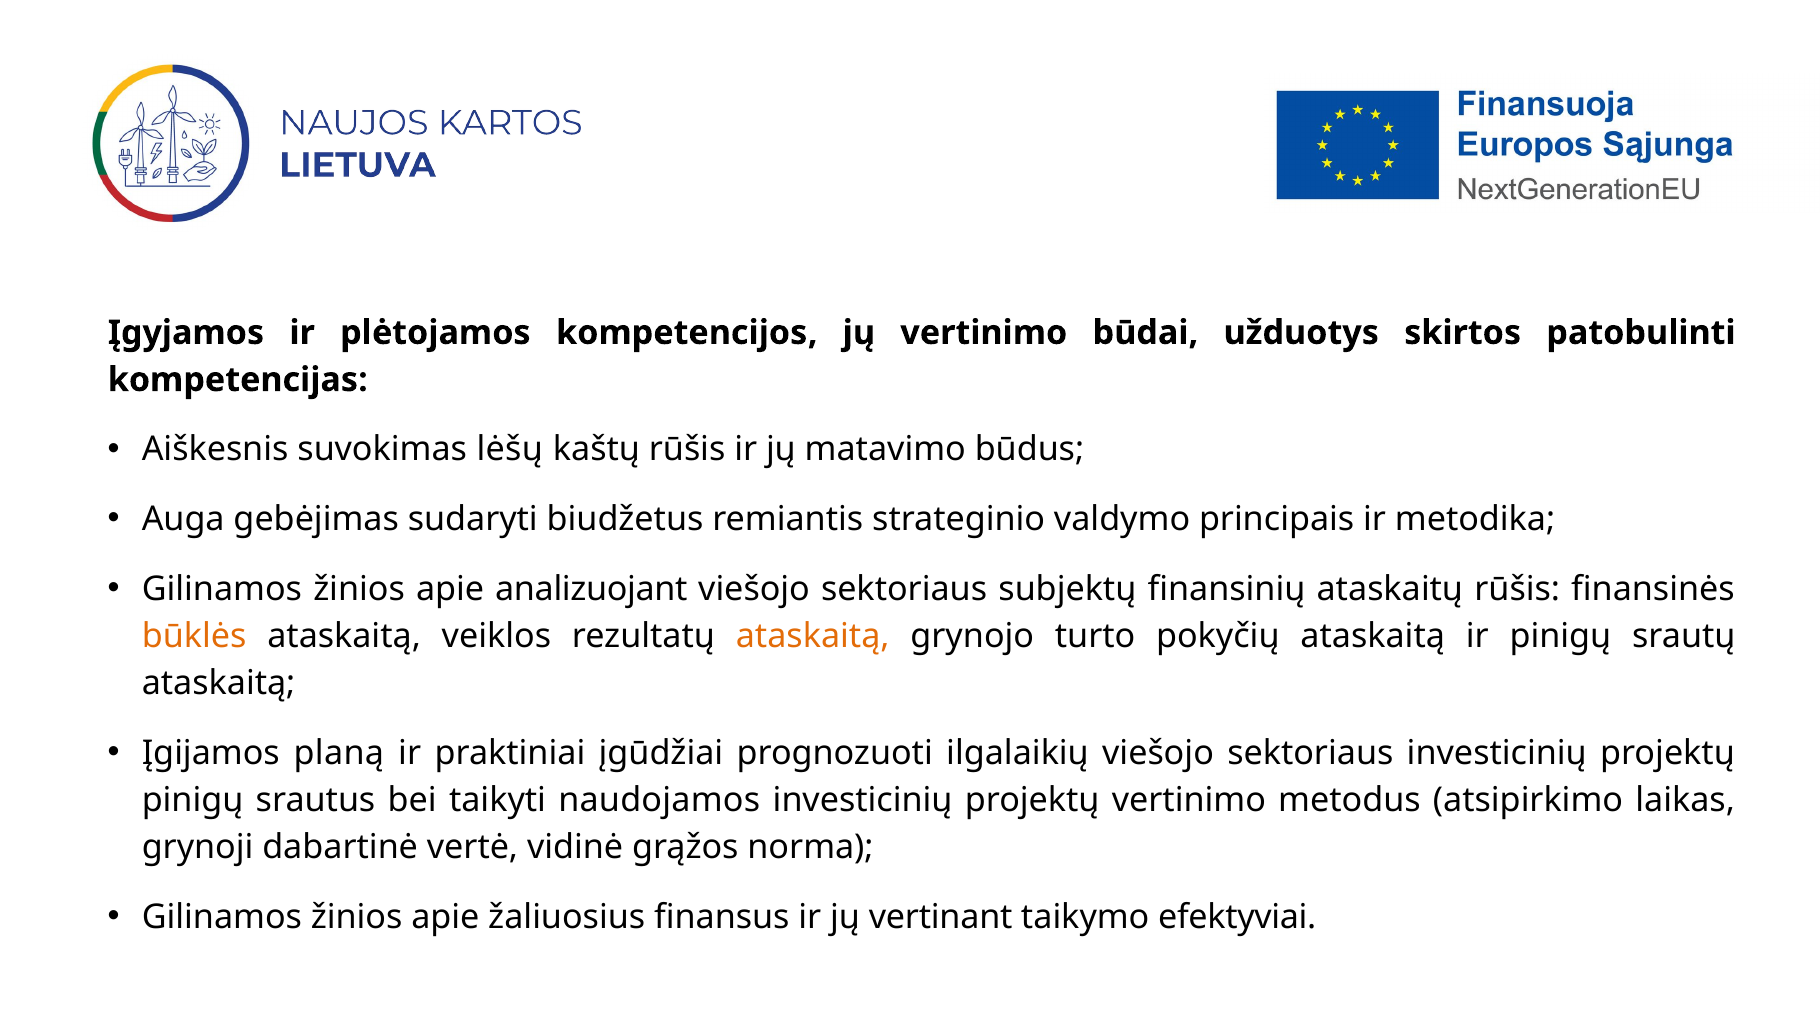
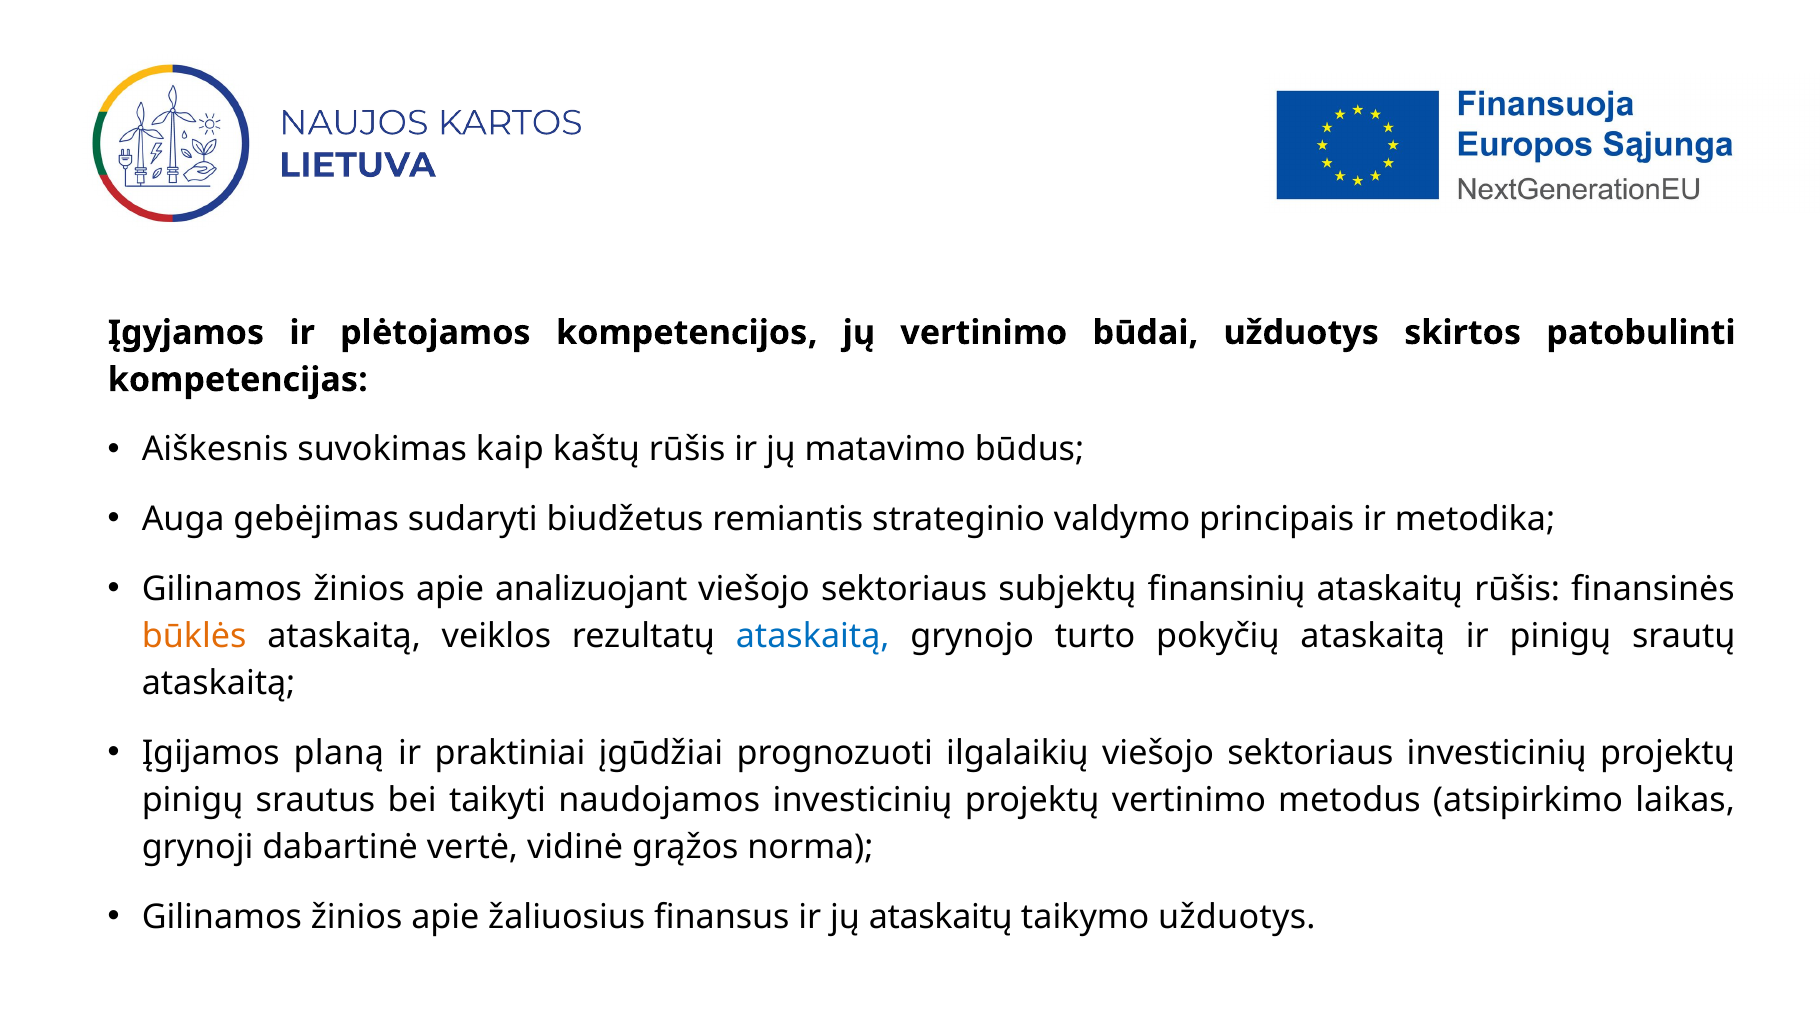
lėšų: lėšų -> kaip
ataskaitą at (813, 636) colour: orange -> blue
jų vertinant: vertinant -> ataskaitų
taikymo efektyviai: efektyviai -> užduotys
